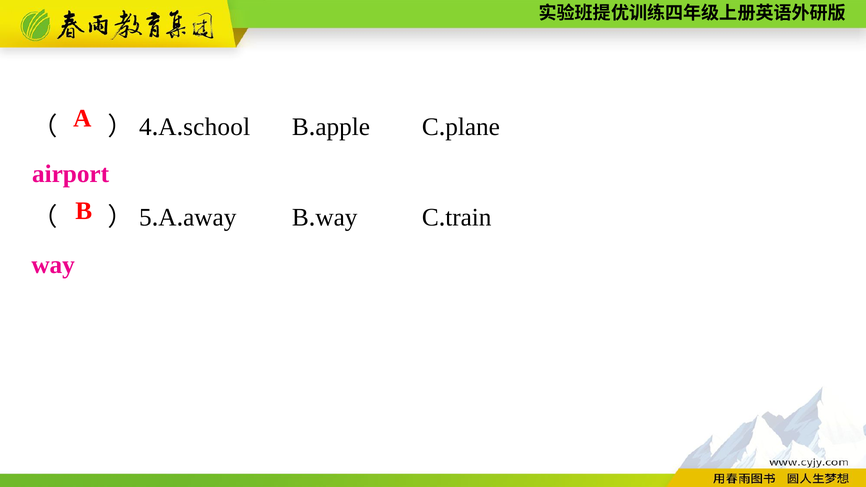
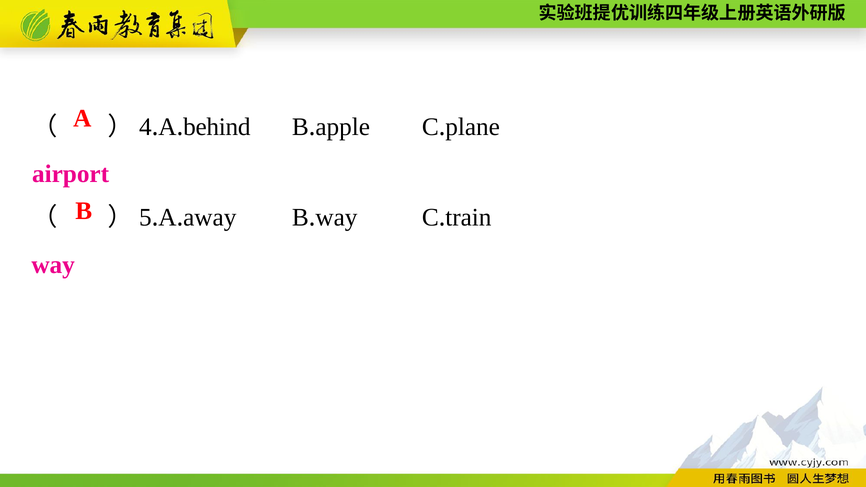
school: school -> behind
